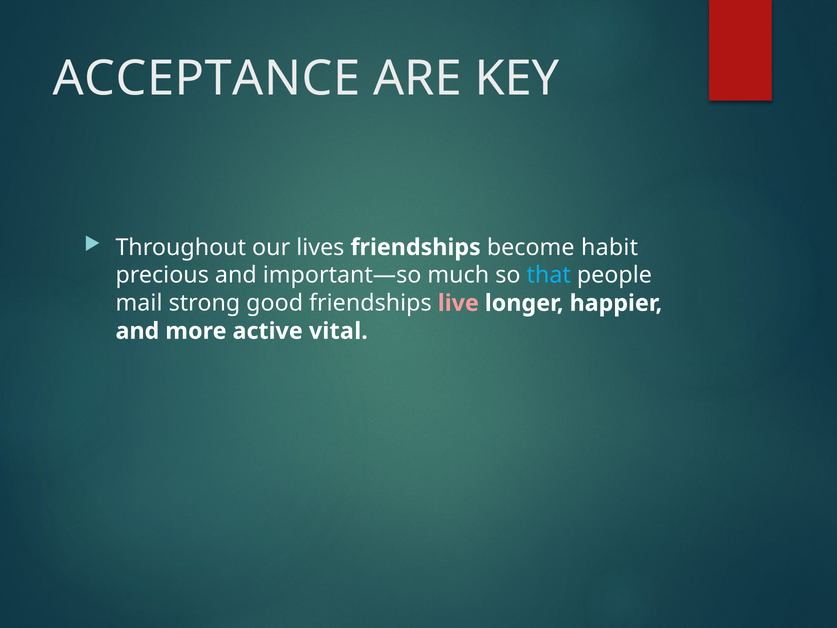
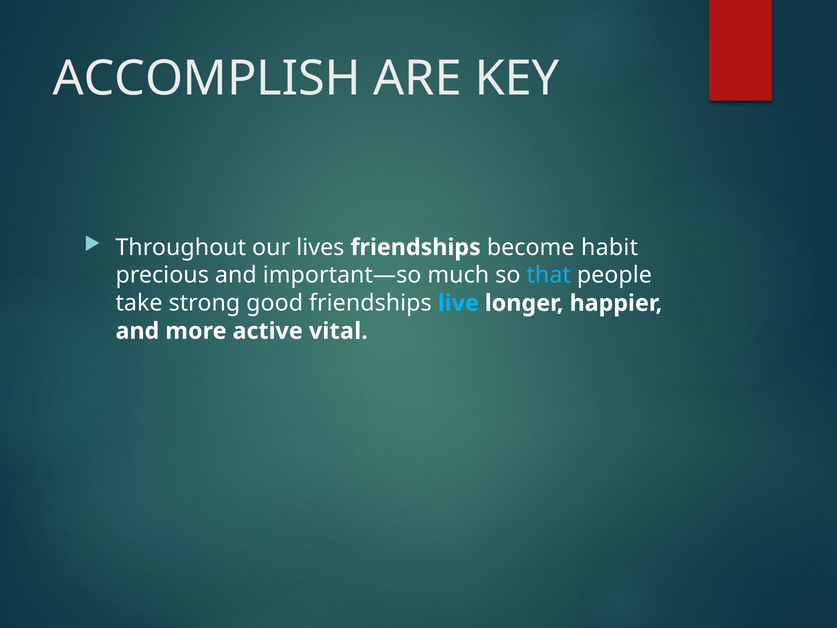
ACCEPTANCE: ACCEPTANCE -> ACCOMPLISH
mail: mail -> take
live colour: pink -> light blue
